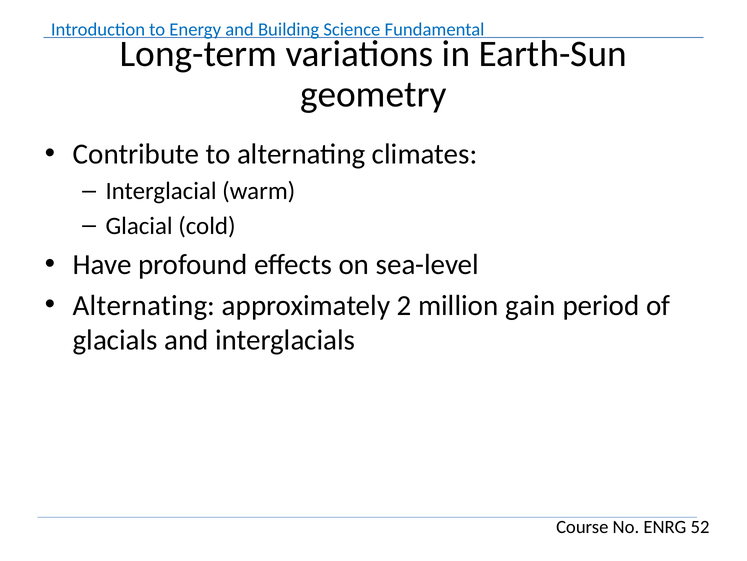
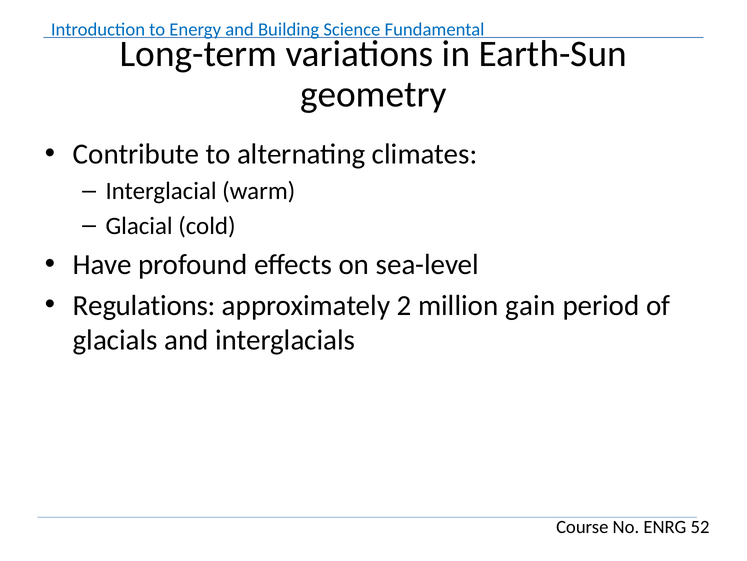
Alternating at (144, 305): Alternating -> Regulations
